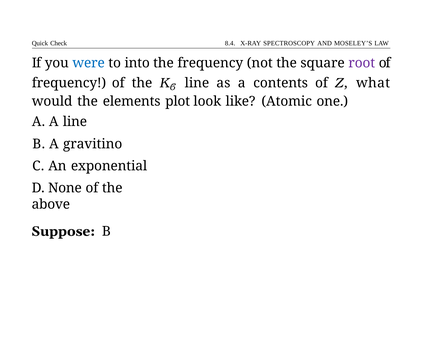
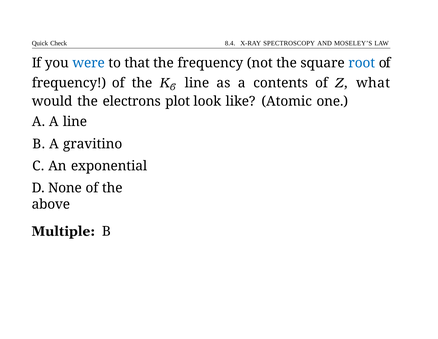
into: into -> that
root colour: purple -> blue
elements: elements -> electrons
Suppose: Suppose -> Multiple
